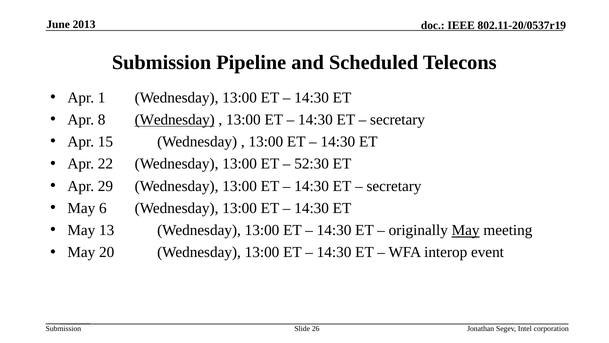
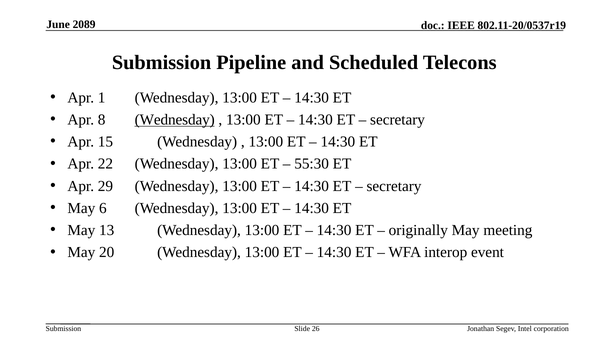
2013: 2013 -> 2089
52:30: 52:30 -> 55:30
May at (466, 230) underline: present -> none
